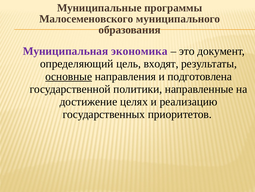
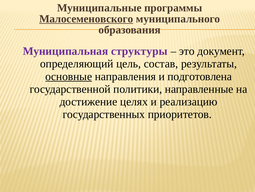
Малосеменовского underline: none -> present
экономика: экономика -> структуры
входят: входят -> состав
